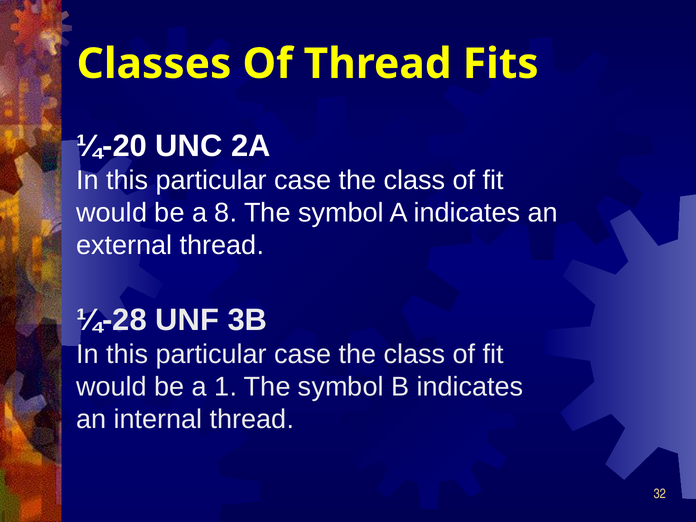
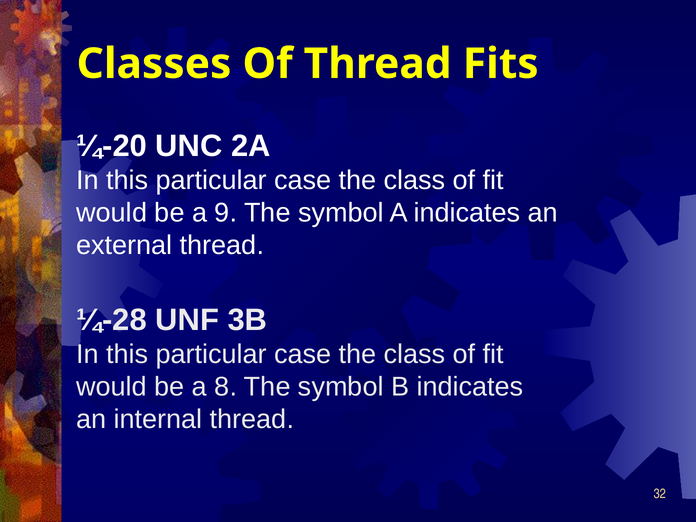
8: 8 -> 9
1: 1 -> 8
